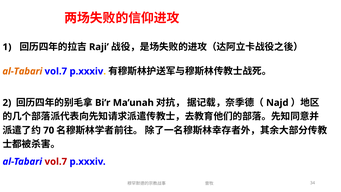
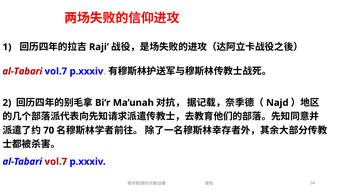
al-Tabari at (22, 71) colour: orange -> red
